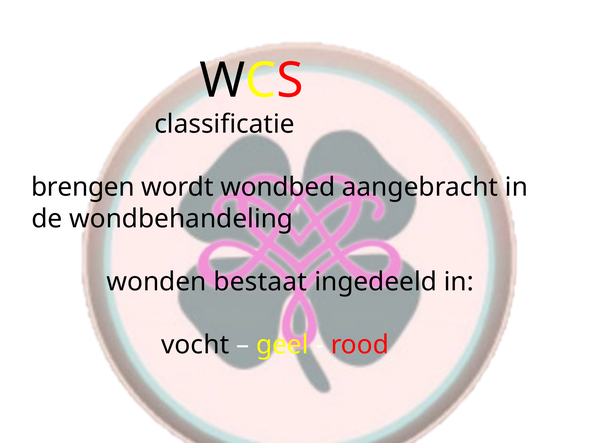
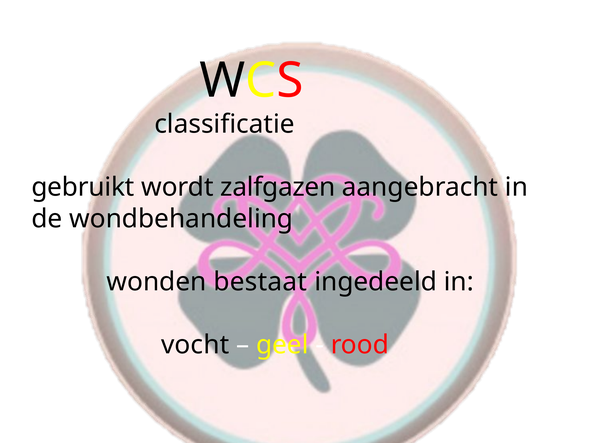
brengen: brengen -> gebruikt
wondbed: wondbed -> zalfgazen
